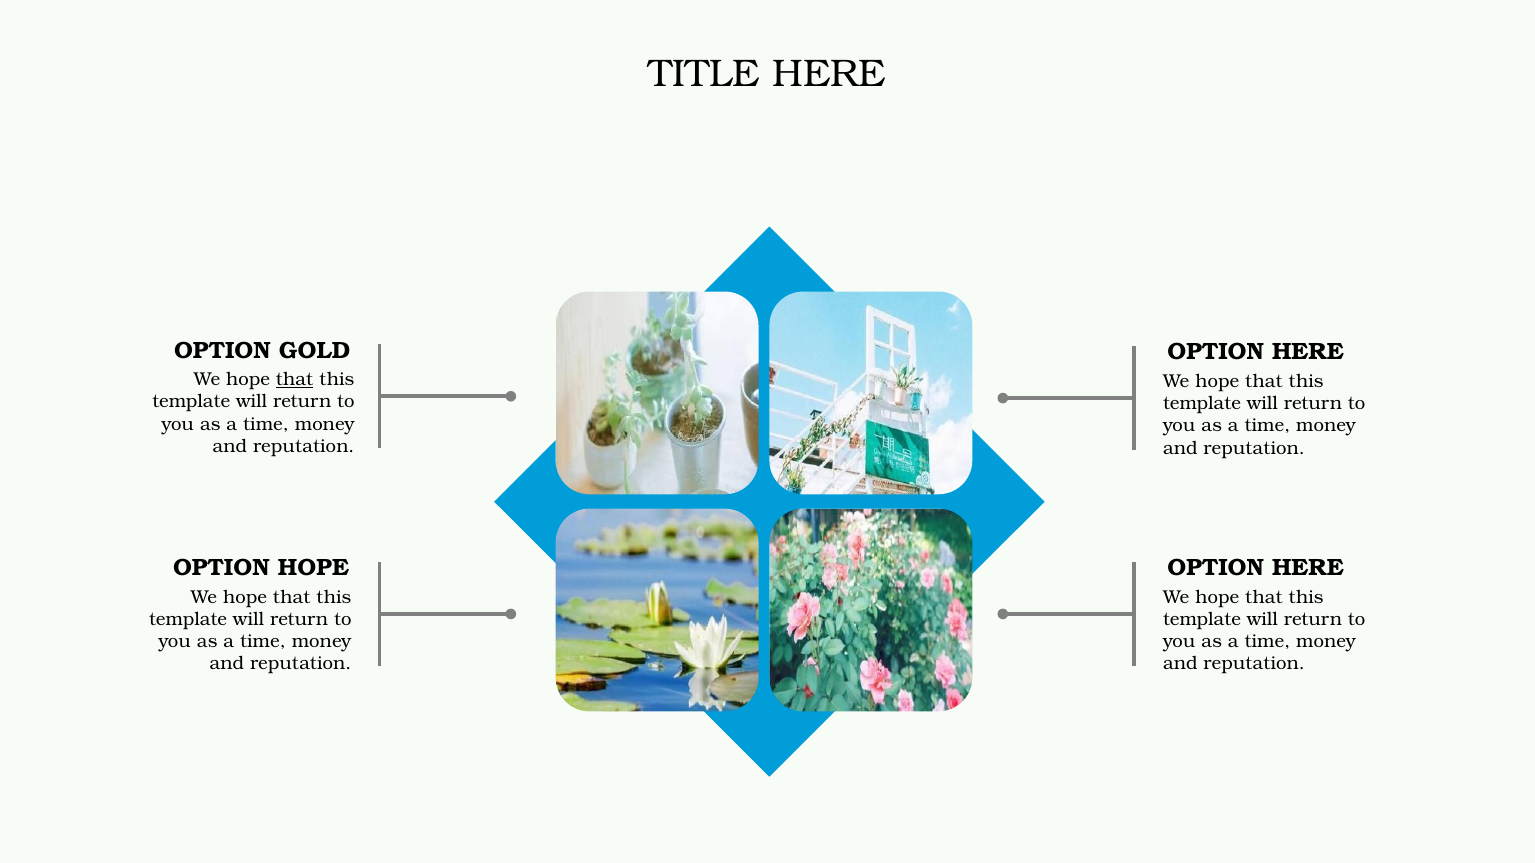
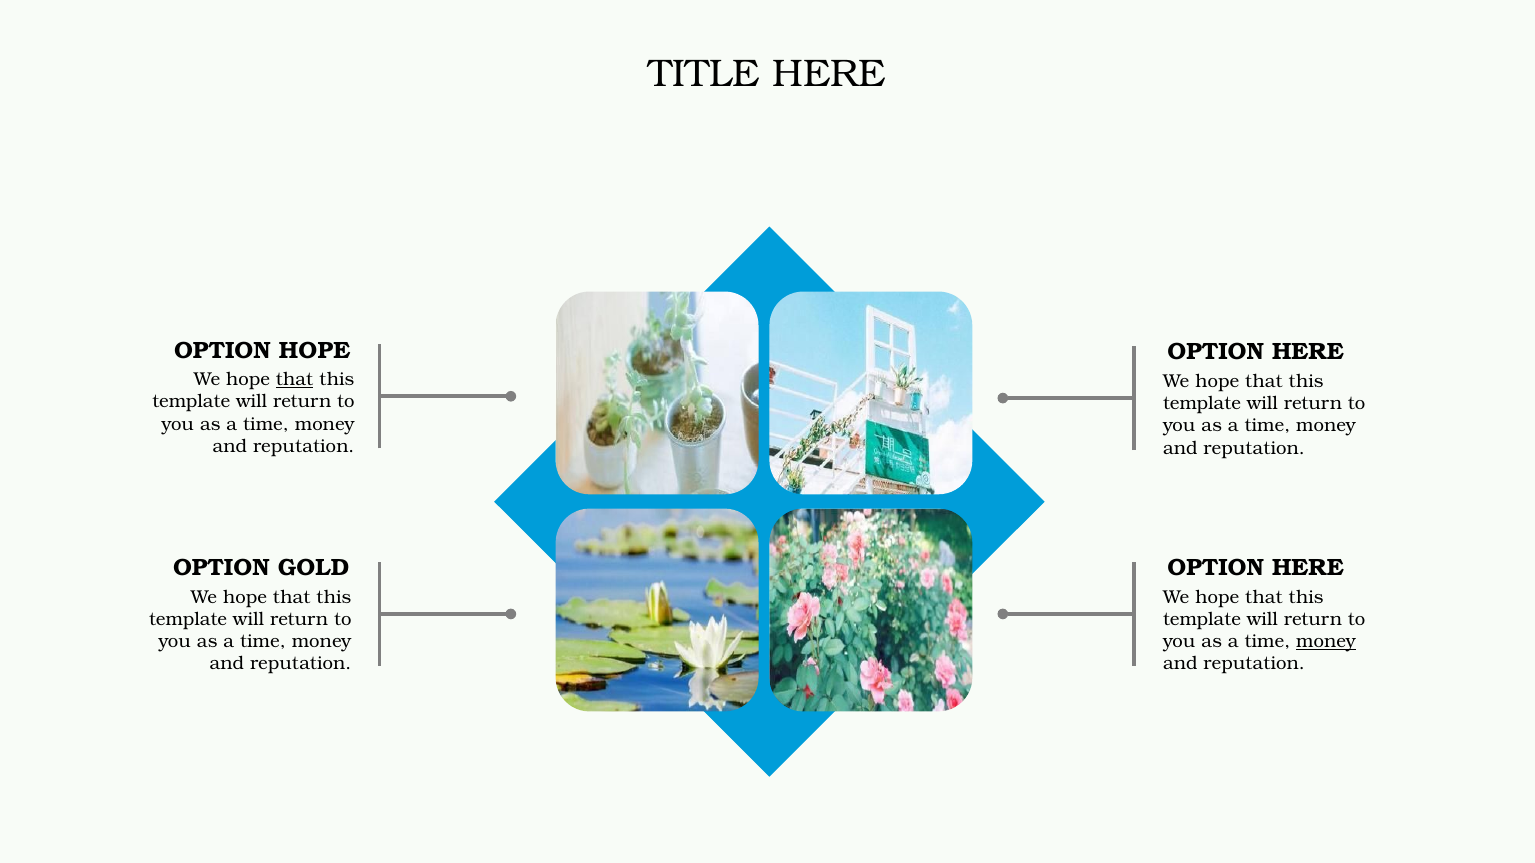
OPTION GOLD: GOLD -> HOPE
OPTION HOPE: HOPE -> GOLD
money at (1326, 642) underline: none -> present
